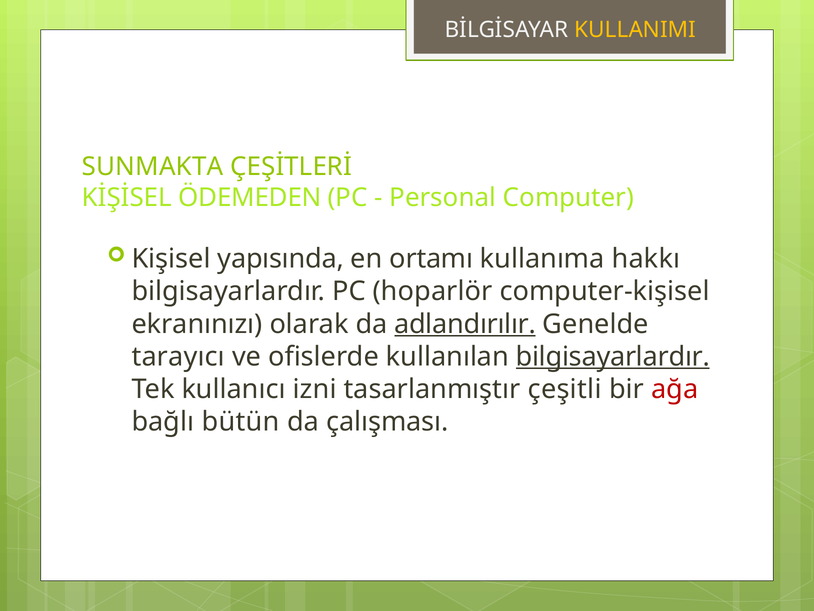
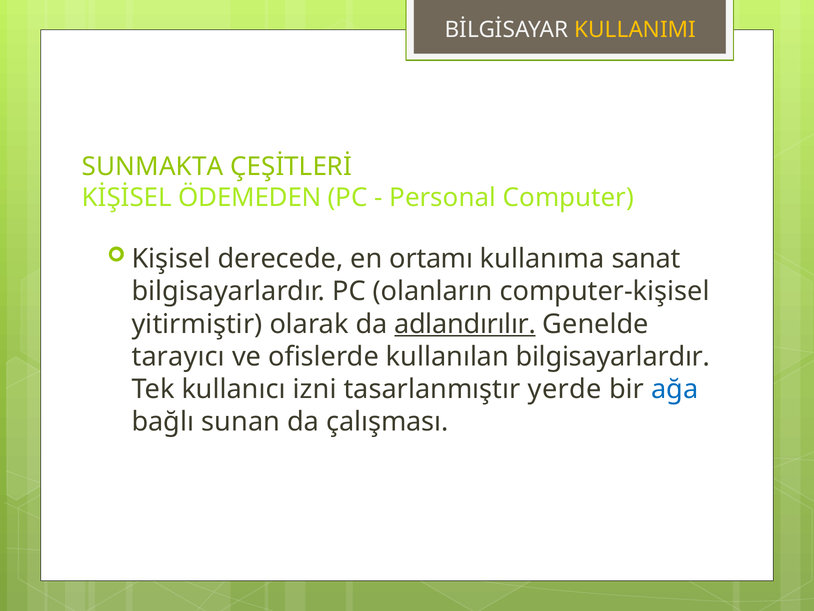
yapısında: yapısında -> derecede
hakkı: hakkı -> sanat
hoparlör: hoparlör -> olanların
ekranınızı: ekranınızı -> yitirmiştir
bilgisayarlardır at (613, 356) underline: present -> none
çeşitli: çeşitli -> yerde
ağa colour: red -> blue
bütün: bütün -> sunan
